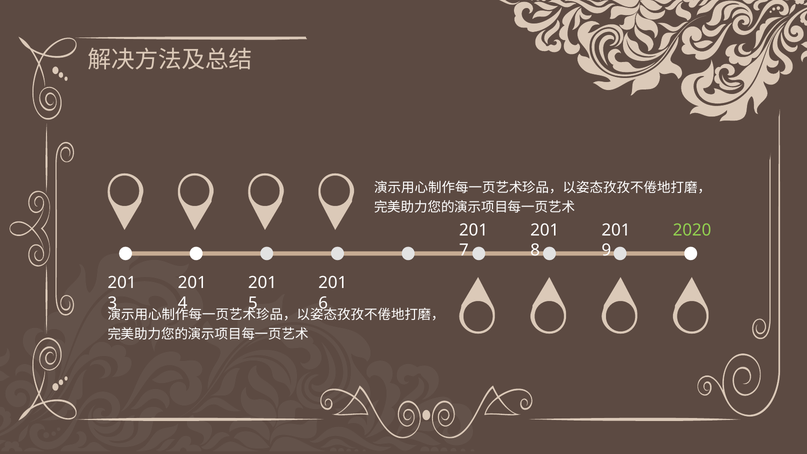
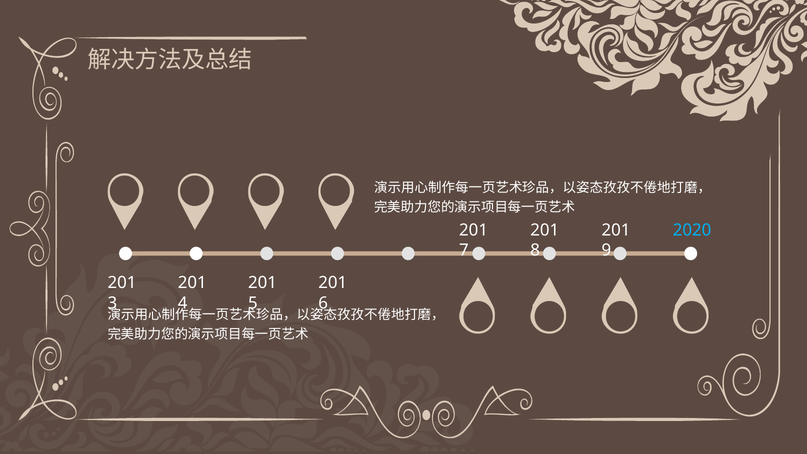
2020 colour: light green -> light blue
